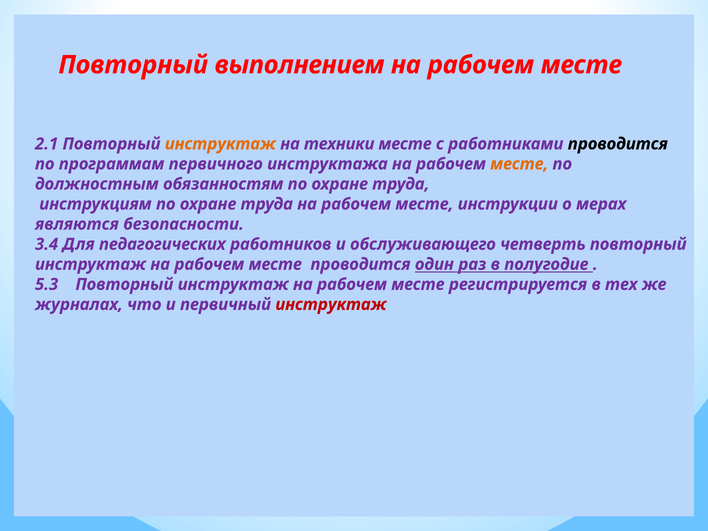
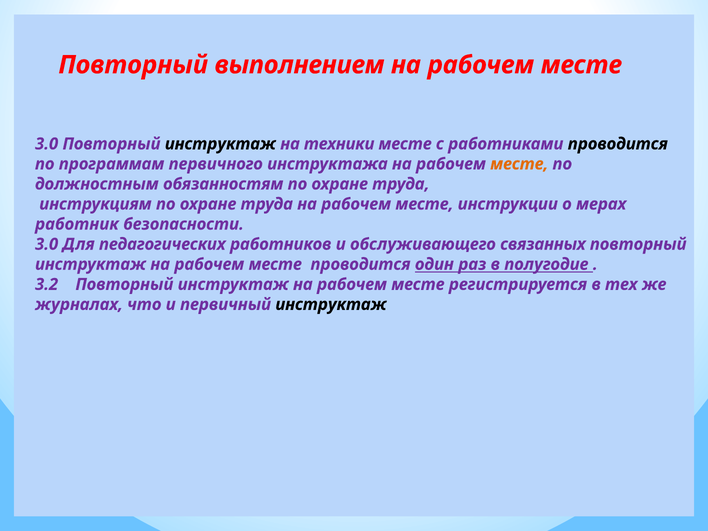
2.1 at (47, 144): 2.1 -> 3.0
инструктаж at (220, 144) colour: orange -> black
являются: являются -> работник
3.4 at (47, 244): 3.4 -> 3.0
четверть: четверть -> связанных
5.3: 5.3 -> 3.2
инструктаж at (331, 304) colour: red -> black
